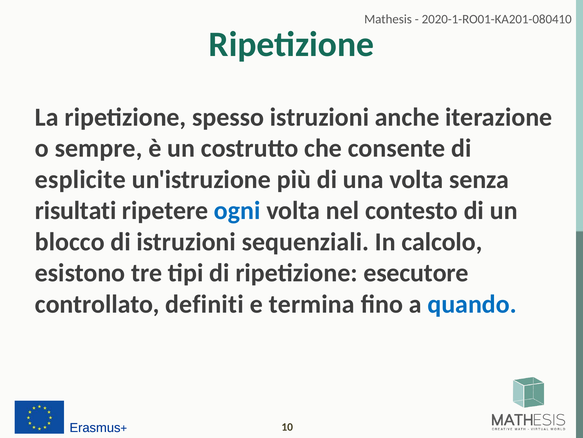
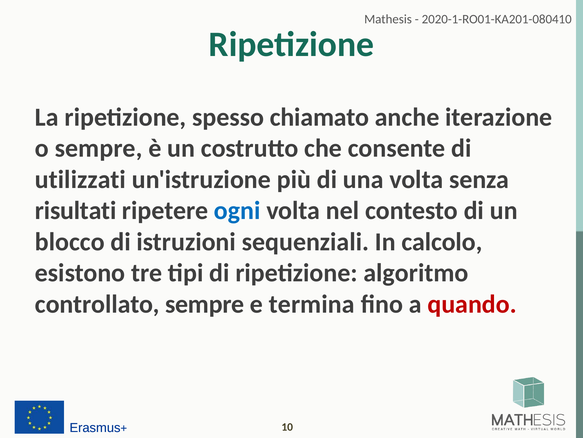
spesso istruzioni: istruzioni -> chiamato
esplicite: esplicite -> utilizzati
esecutore: esecutore -> algoritmo
controllato definiti: definiti -> sempre
quando colour: blue -> red
